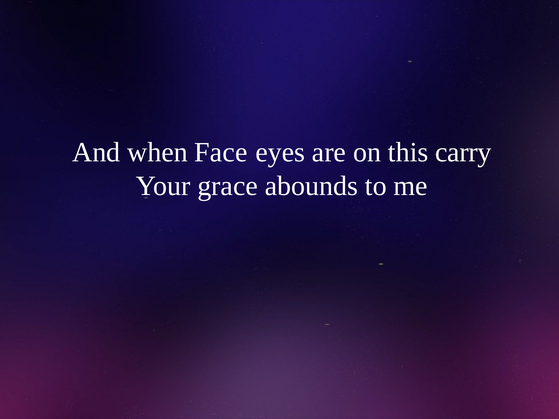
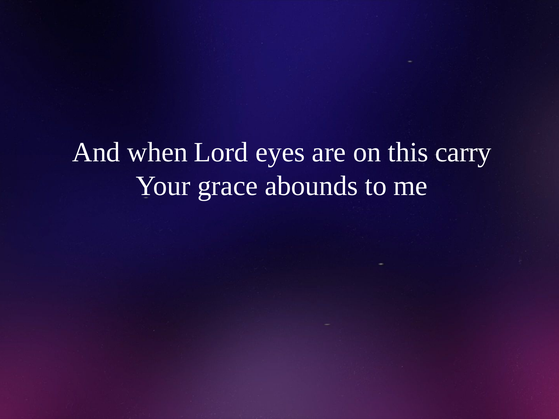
Face: Face -> Lord
